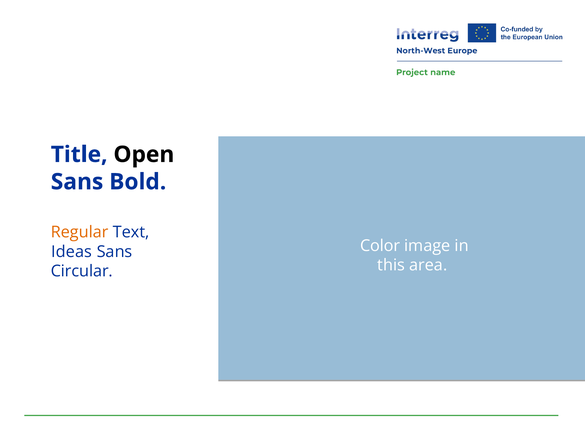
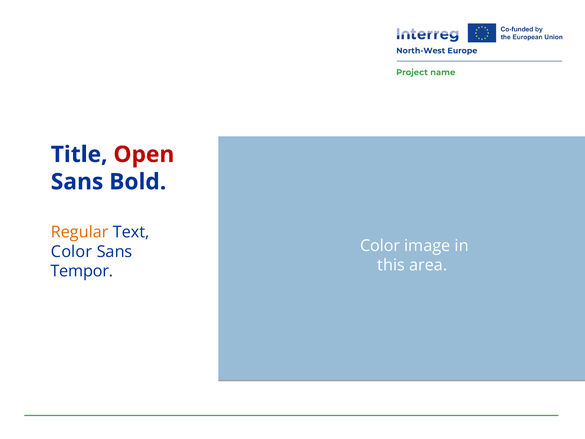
Open colour: black -> red
Ideas at (72, 252): Ideas -> Color
Circular: Circular -> Tempor
